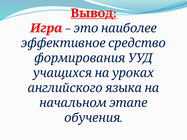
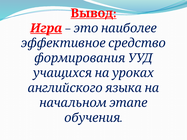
Игра underline: none -> present
